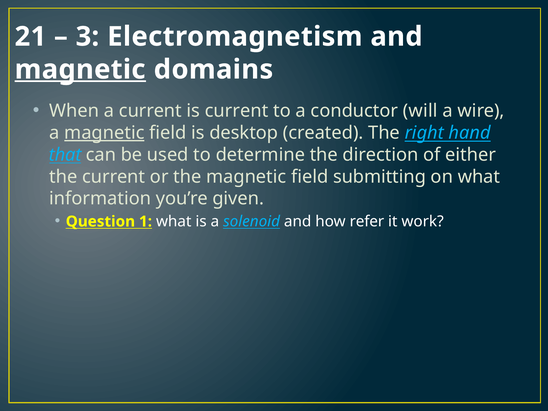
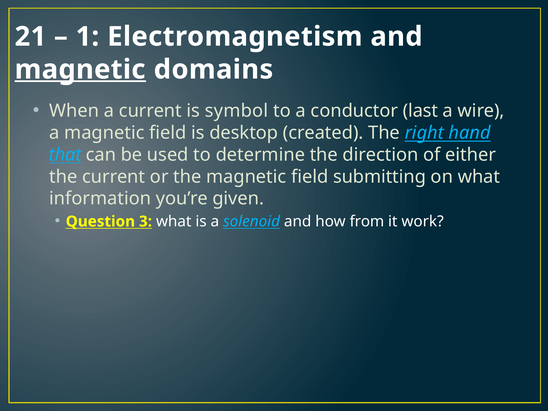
3: 3 -> 1
is current: current -> symbol
will: will -> last
magnetic at (104, 133) underline: present -> none
1: 1 -> 3
refer: refer -> from
